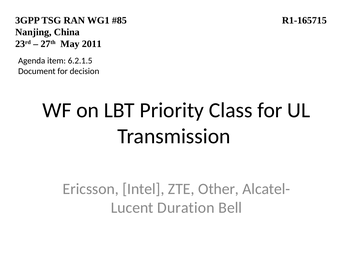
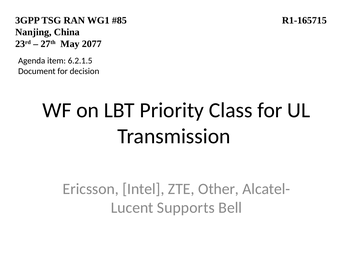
2011: 2011 -> 2077
Duration: Duration -> Supports
